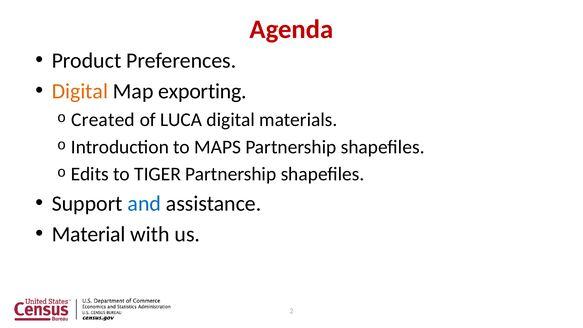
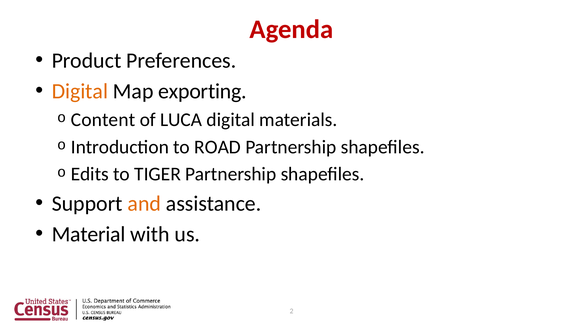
Created: Created -> Content
MAPS: MAPS -> ROAD
and colour: blue -> orange
